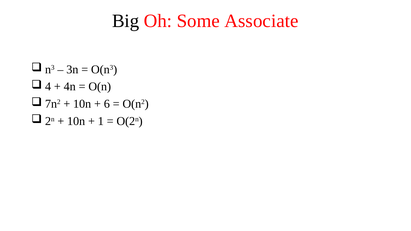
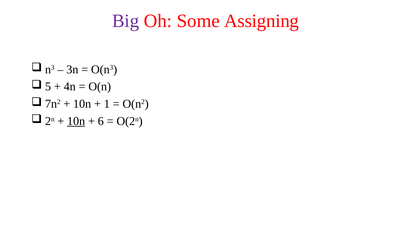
Big colour: black -> purple
Associate: Associate -> Assigning
4: 4 -> 5
6: 6 -> 1
10n at (76, 121) underline: none -> present
1: 1 -> 6
